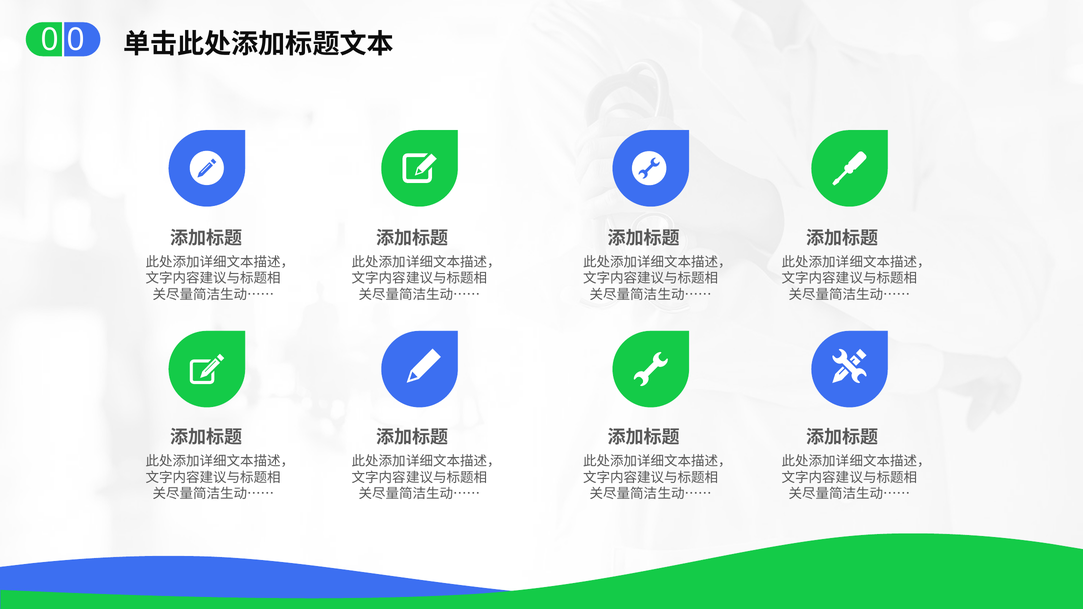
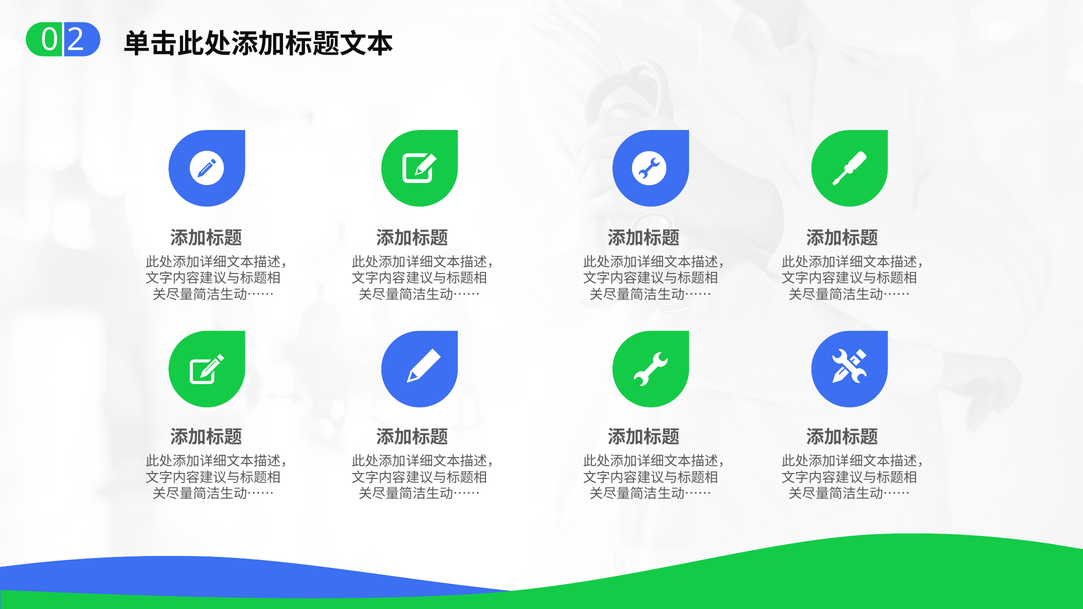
0 0: 0 -> 2
